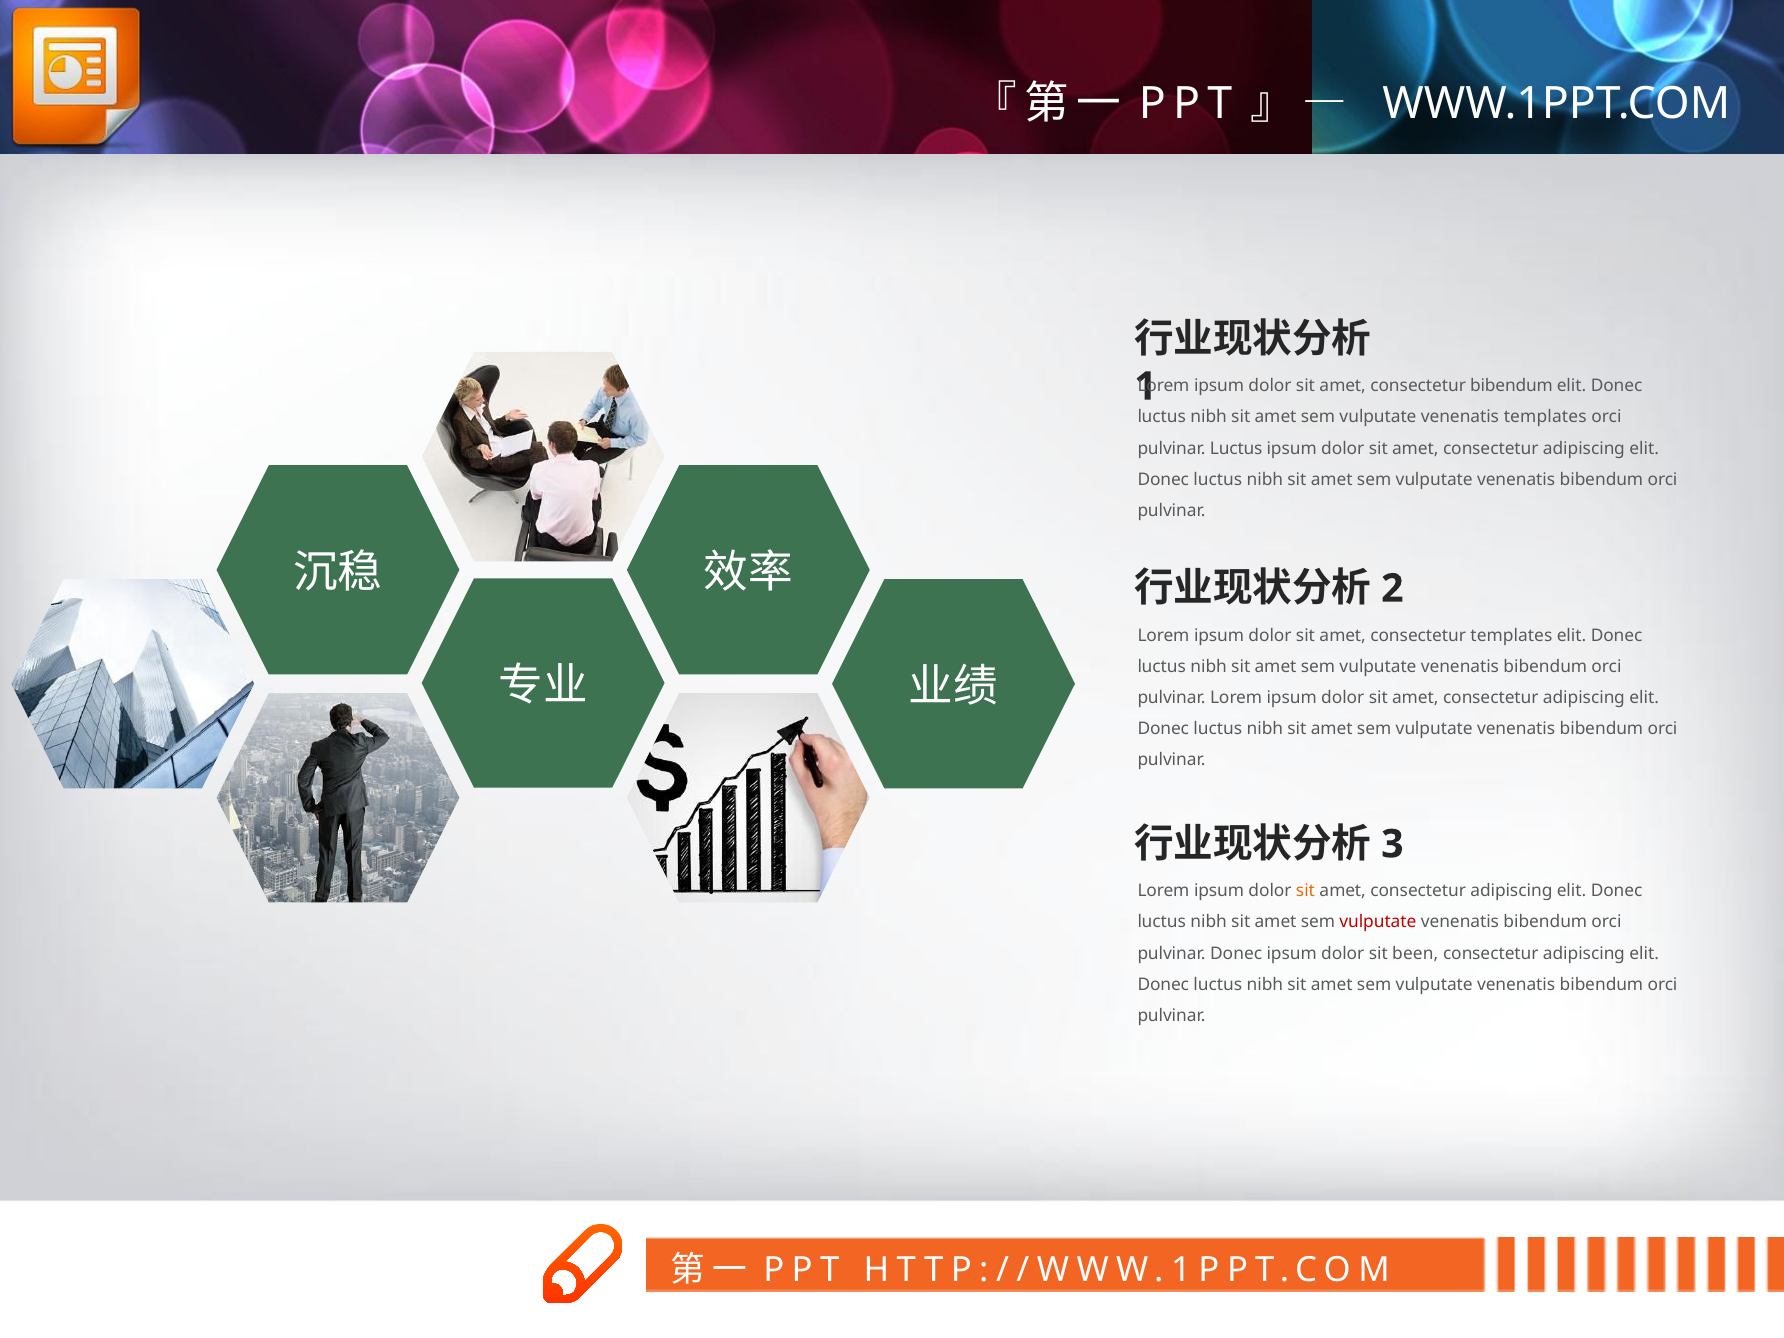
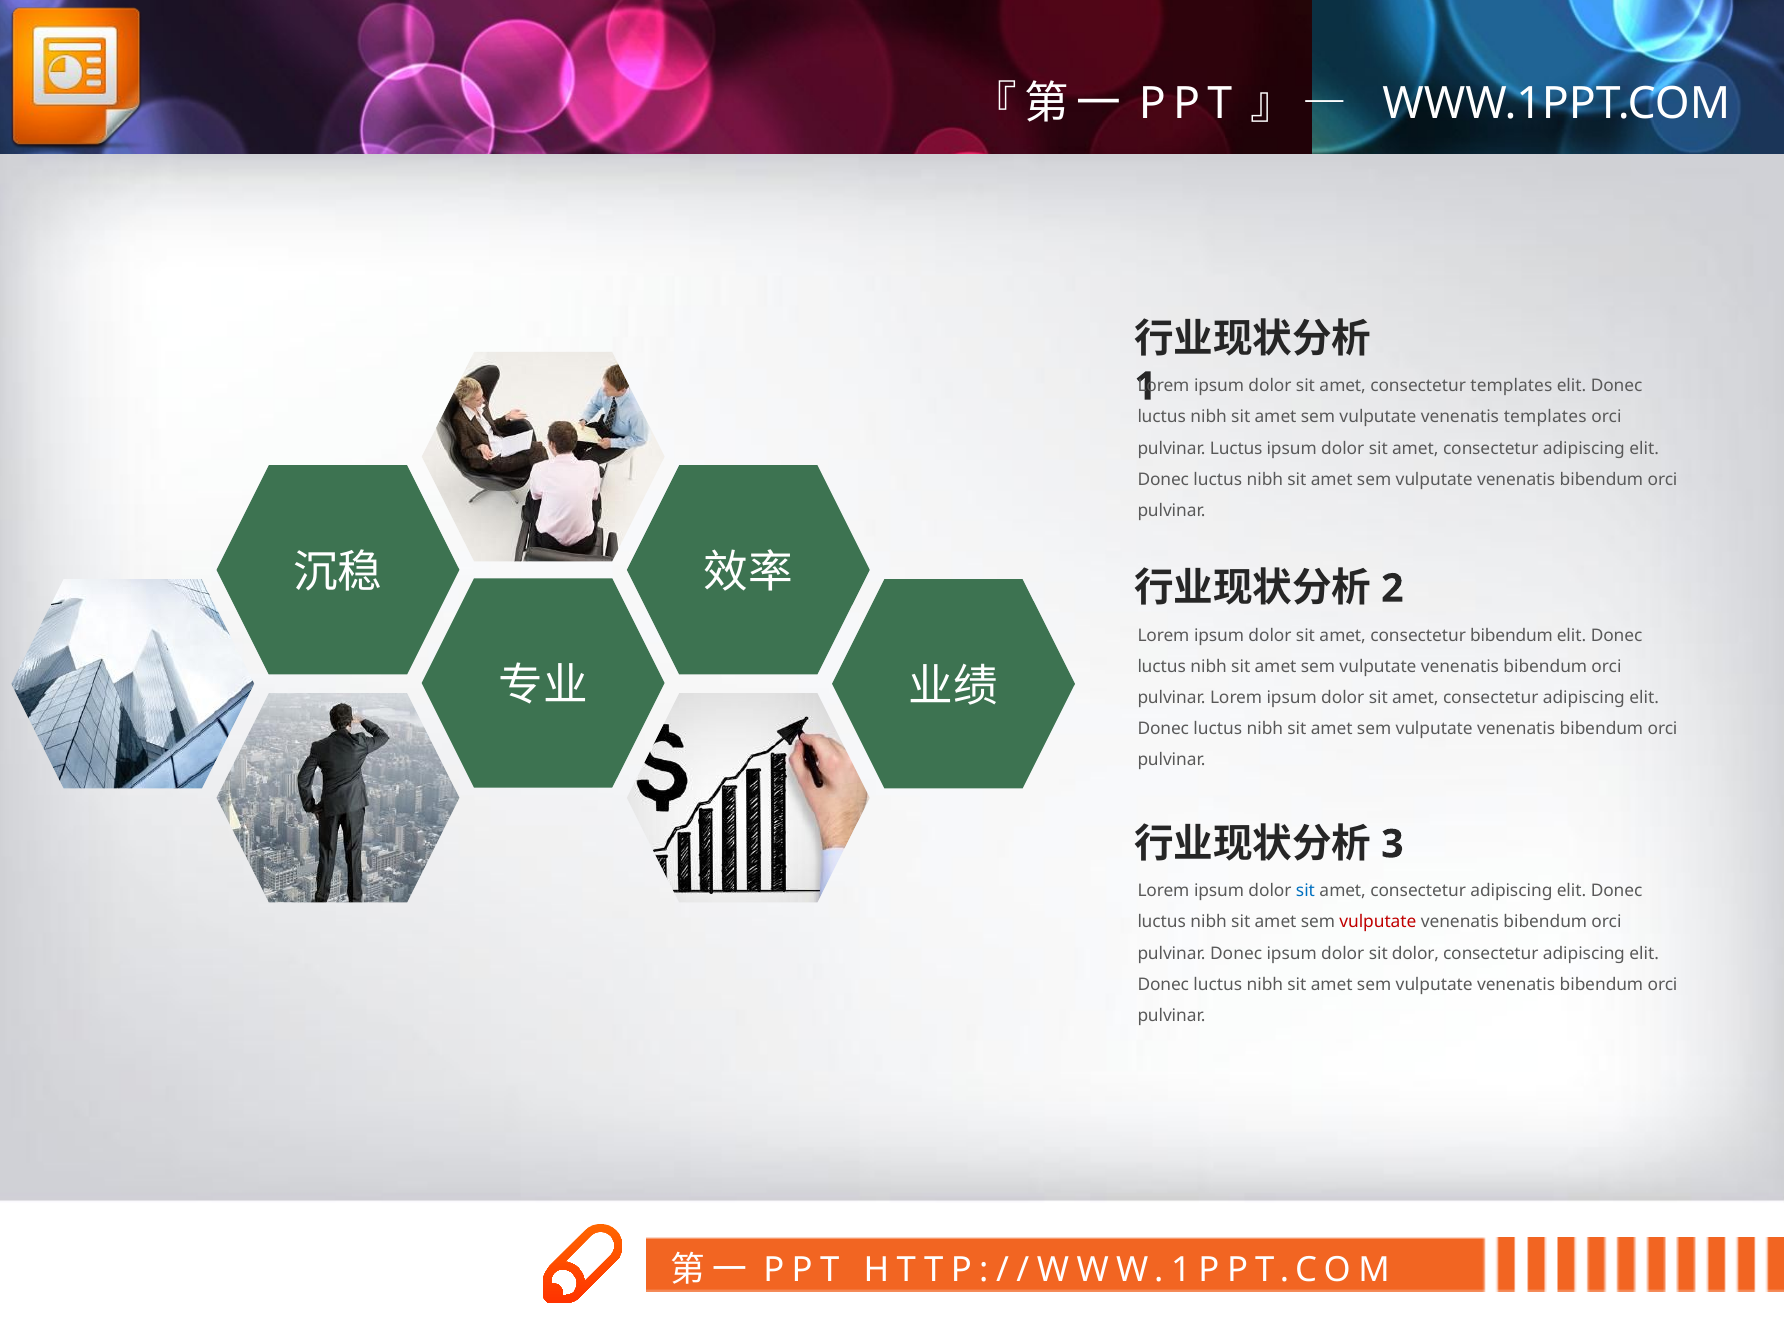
consectetur bibendum: bibendum -> templates
consectetur templates: templates -> bibendum
sit at (1305, 891) colour: orange -> blue
sit been: been -> dolor
